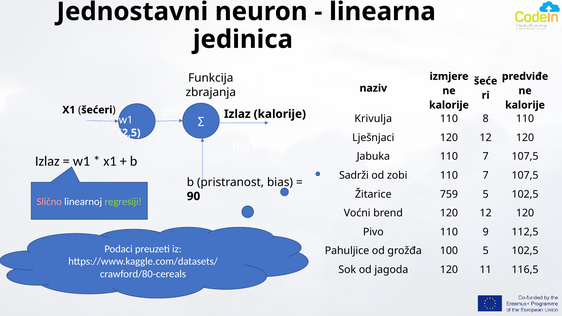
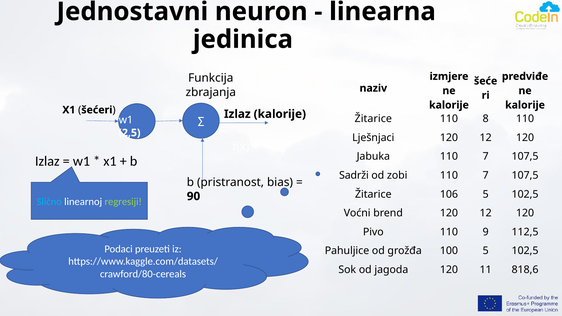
Krivulja at (373, 119): Krivulja -> Žitarice
759: 759 -> 106
Slično colour: pink -> light blue
116,5: 116,5 -> 818,6
